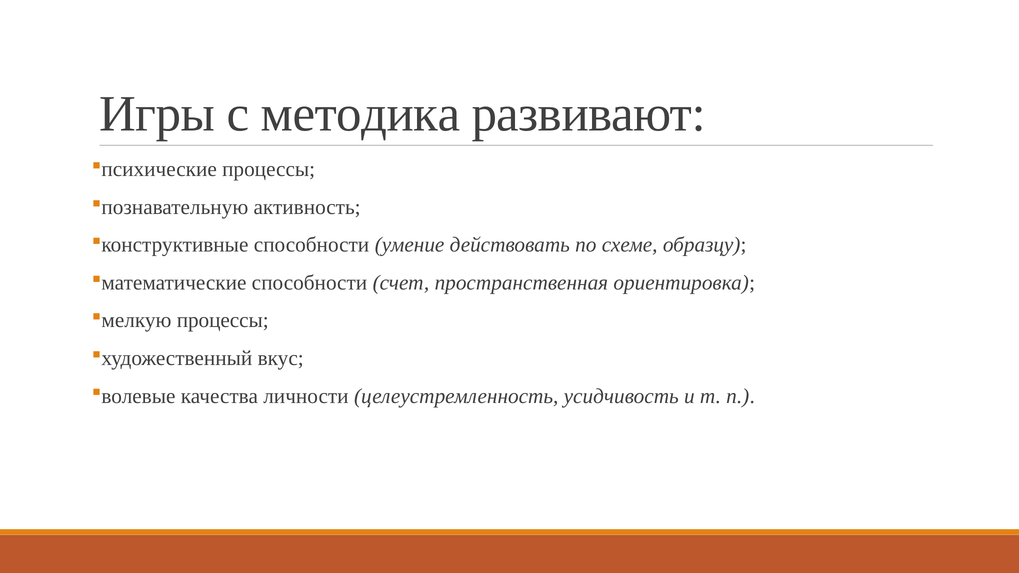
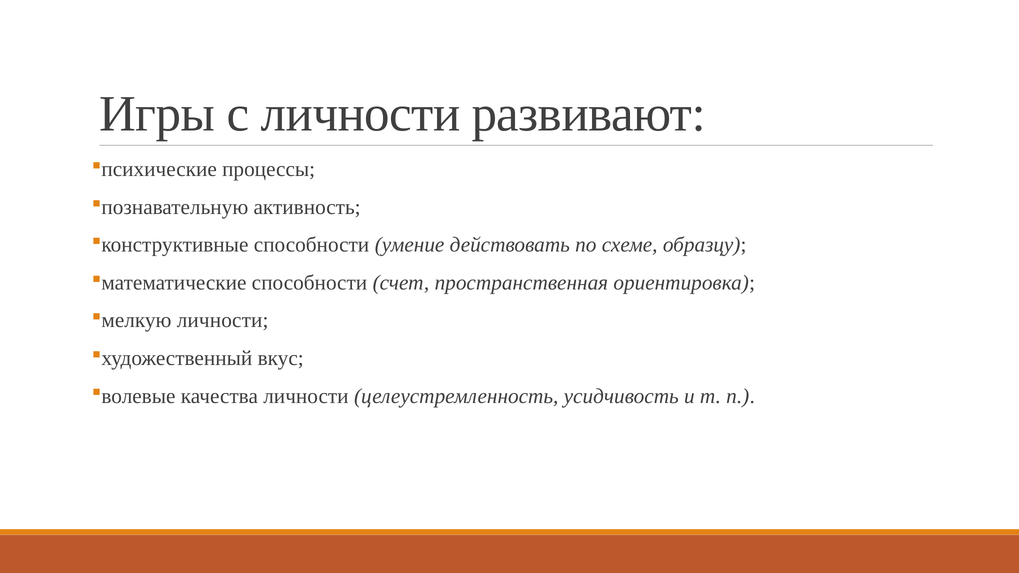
с методика: методика -> личности
процессы at (223, 321): процессы -> личности
